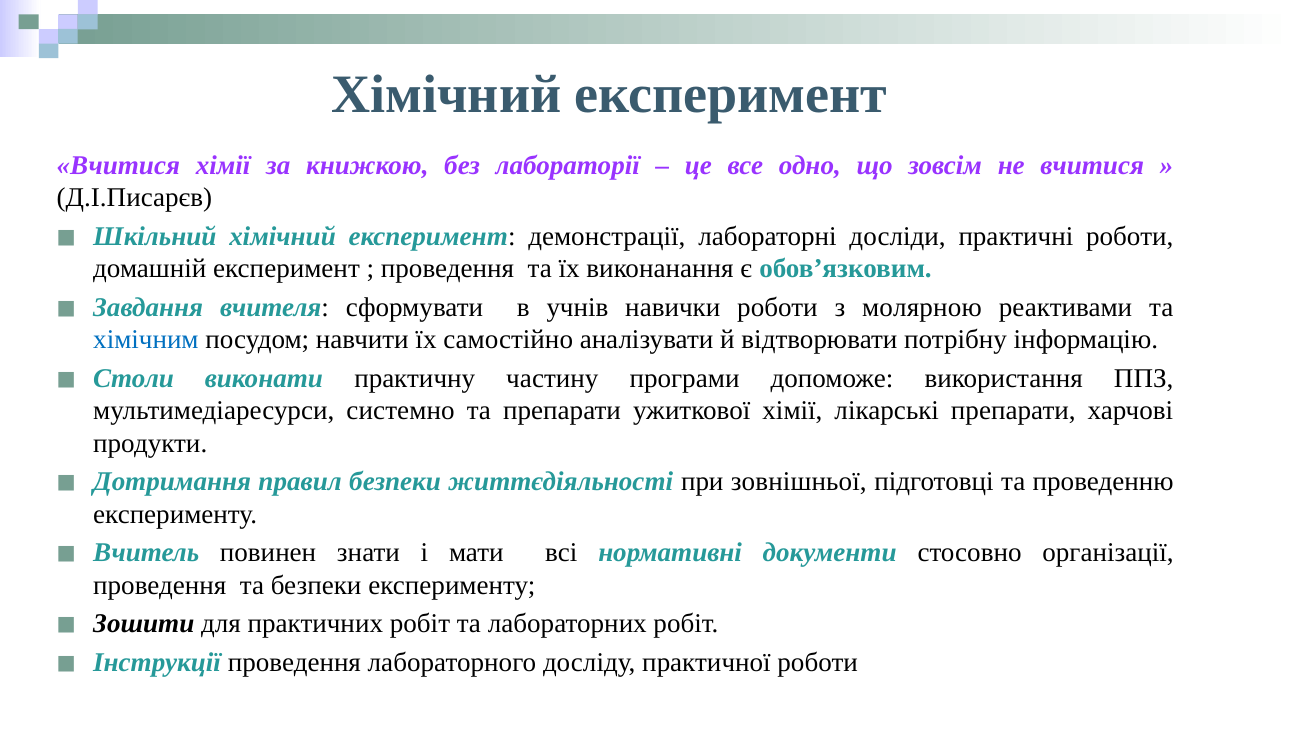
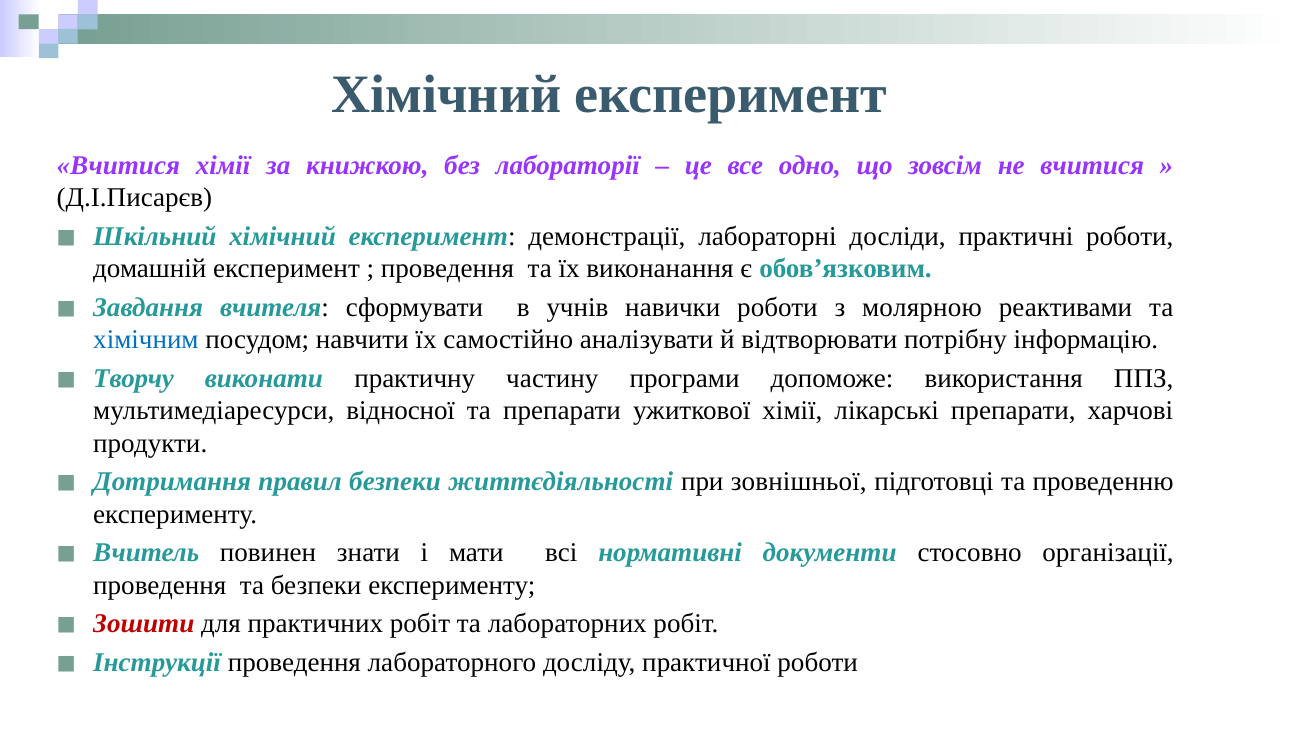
Столи: Столи -> Творчу
системно: системно -> відносної
Зошити colour: black -> red
